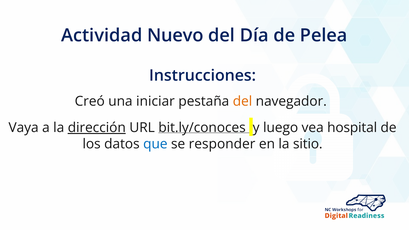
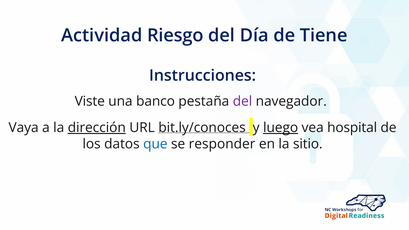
Nuevo: Nuevo -> Riesgo
Pelea: Pelea -> Tiene
Creó: Creó -> Viste
iniciar: iniciar -> banco
del at (242, 101) colour: orange -> purple
luego underline: none -> present
